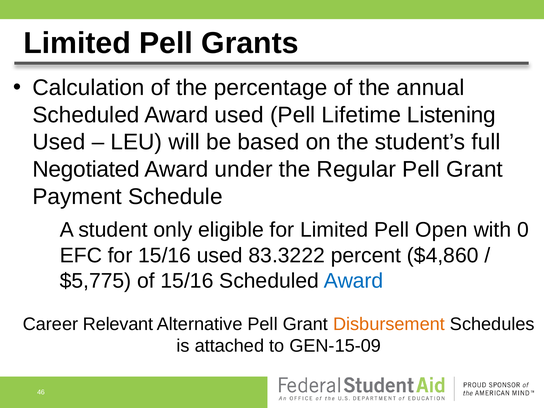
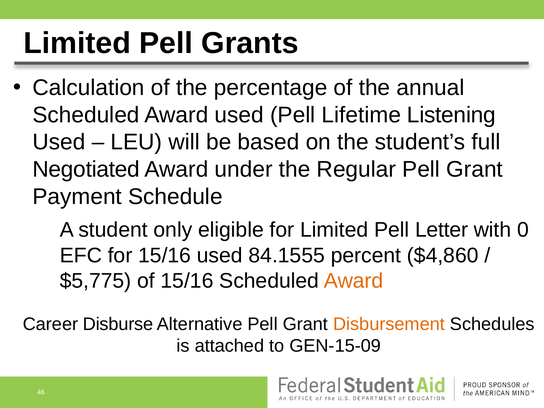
Open: Open -> Letter
83.3222: 83.3222 -> 84.1555
Award at (354, 281) colour: blue -> orange
Relevant: Relevant -> Disburse
